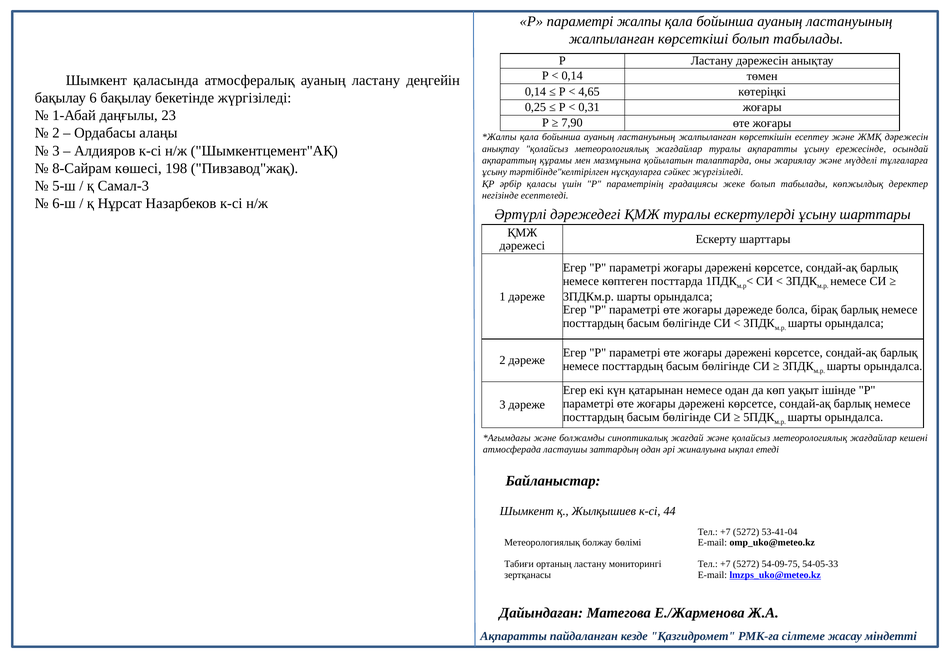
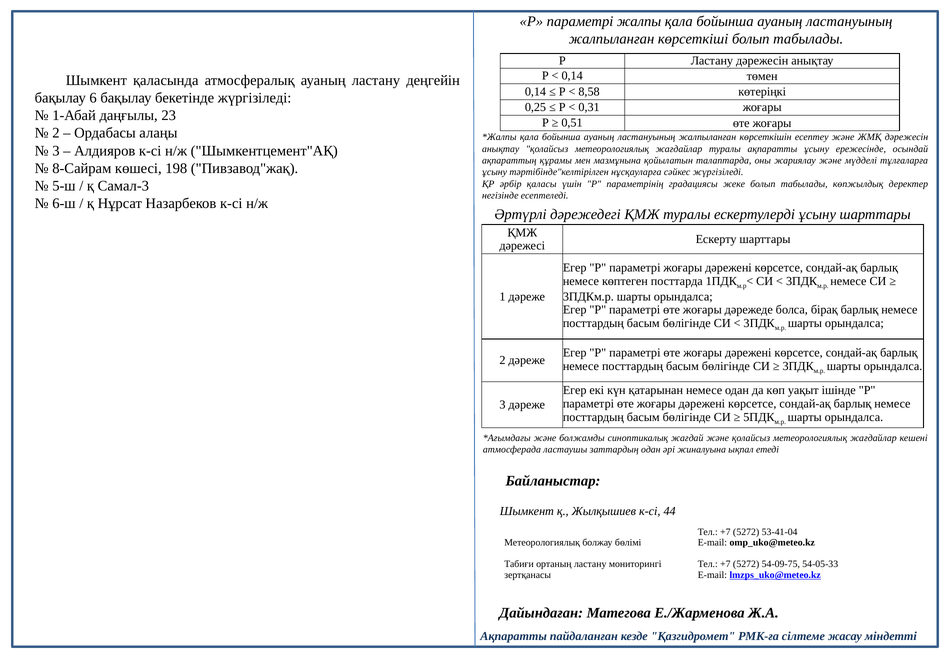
4,65: 4,65 -> 8,58
7,90: 7,90 -> 0,51
